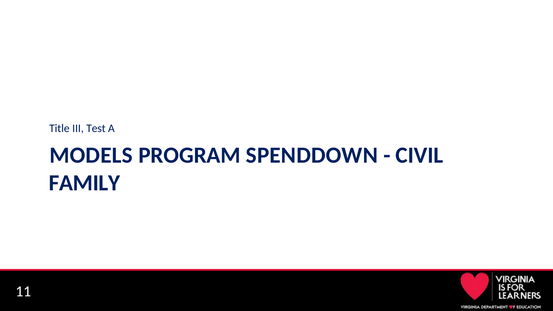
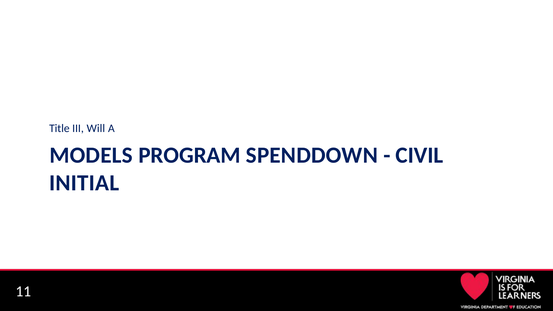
Test: Test -> Will
FAMILY: FAMILY -> INITIAL
